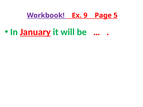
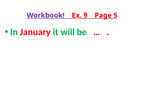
January underline: present -> none
